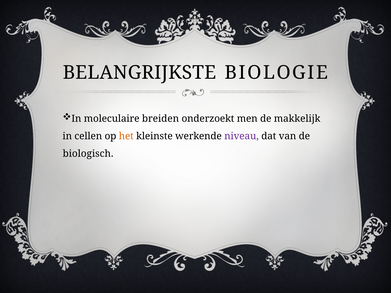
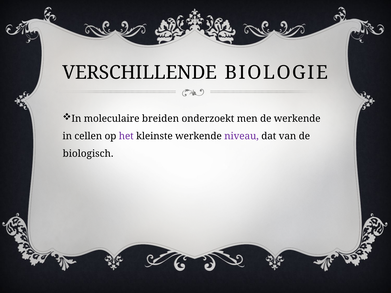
BELANGRIJKSTE: BELANGRIJKSTE -> VERSCHILLENDE
de makkelijk: makkelijk -> werkende
het colour: orange -> purple
